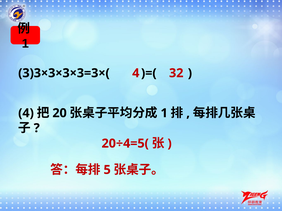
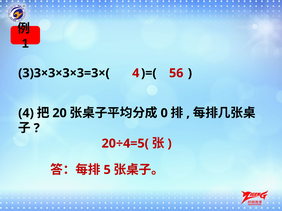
32: 32 -> 56
1 at (164, 113): 1 -> 0
